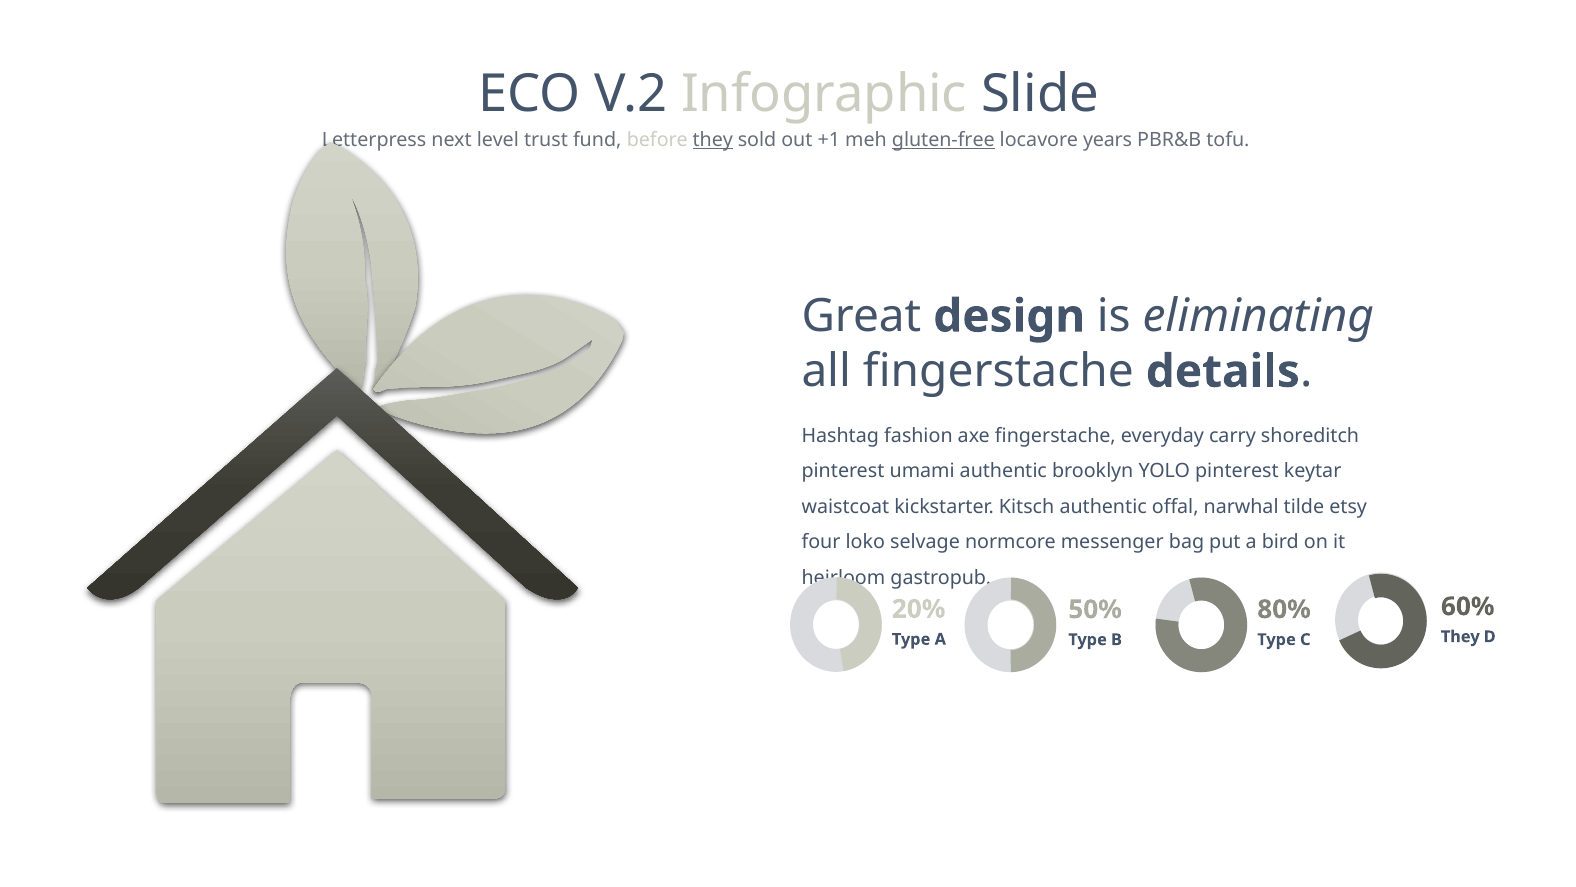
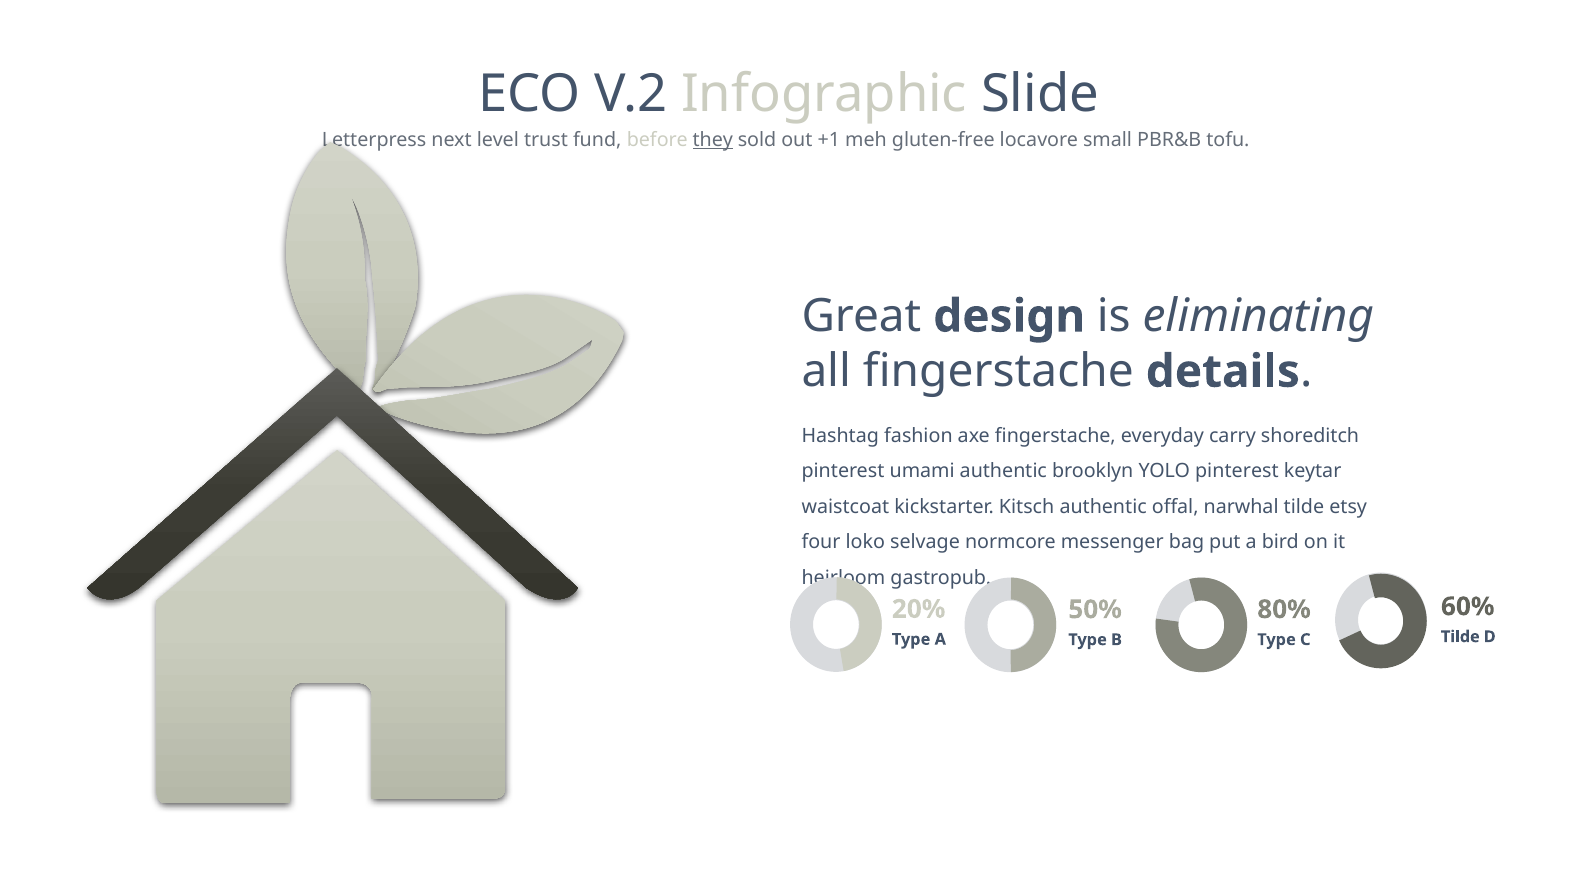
gluten-free underline: present -> none
years: years -> small
They at (1460, 636): They -> Tilde
